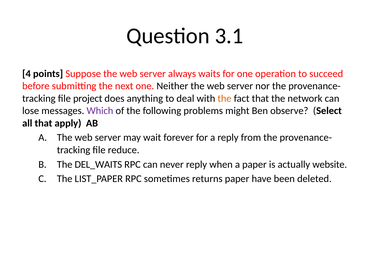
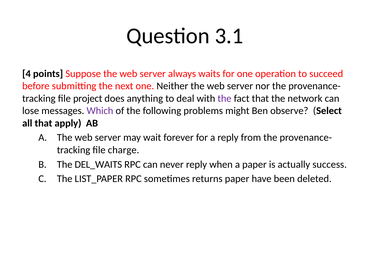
the at (225, 98) colour: orange -> purple
reduce: reduce -> charge
website: website -> success
